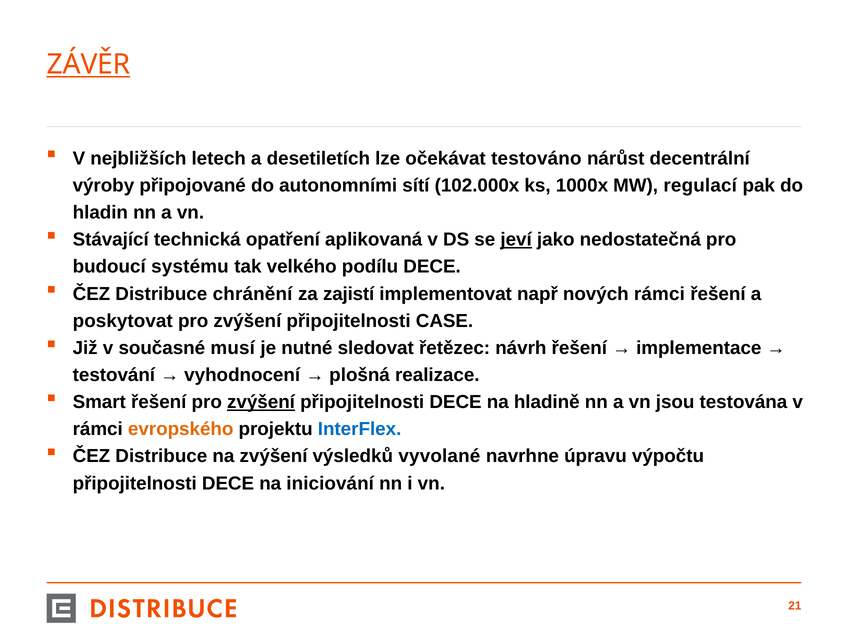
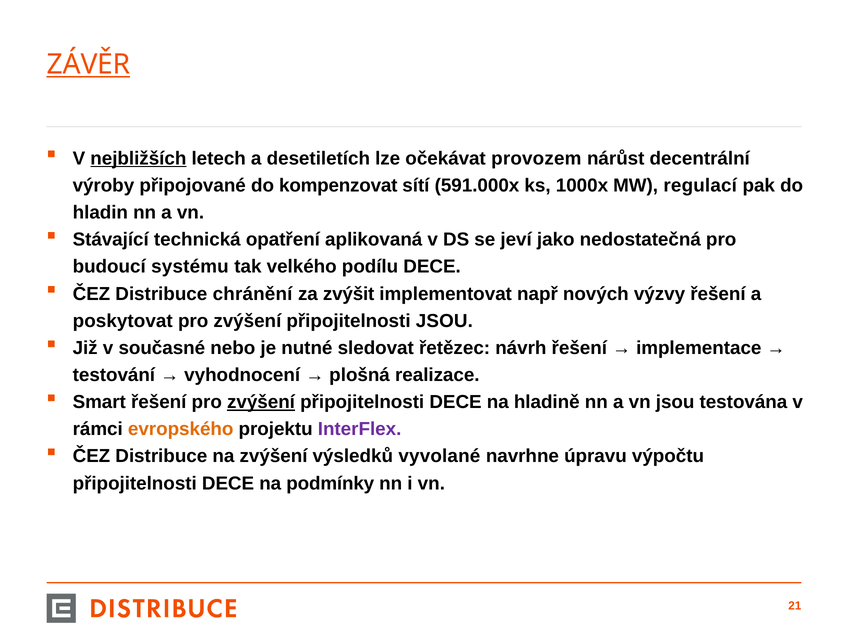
nejbližších underline: none -> present
testováno: testováno -> provozem
autonomními: autonomními -> kompenzovat
102.000x: 102.000x -> 591.000x
jeví underline: present -> none
zajistí: zajistí -> zvýšit
nových rámci: rámci -> výzvy
připojitelnosti CASE: CASE -> JSOU
musí: musí -> nebo
InterFlex colour: blue -> purple
iniciování: iniciování -> podmínky
